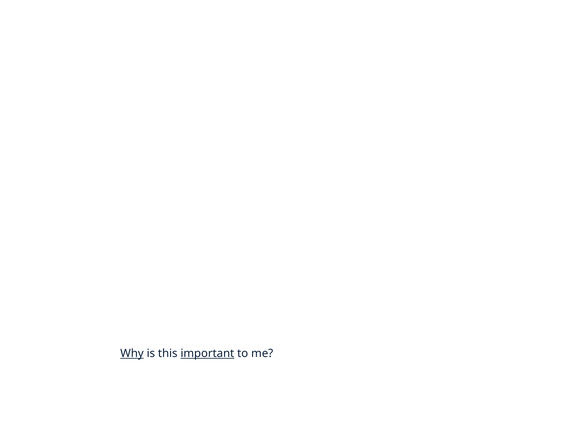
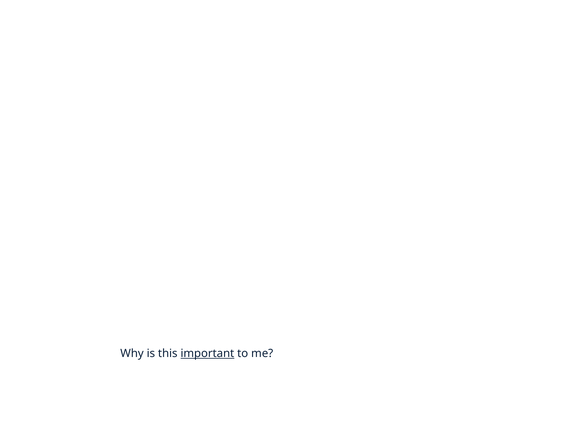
Why underline: present -> none
